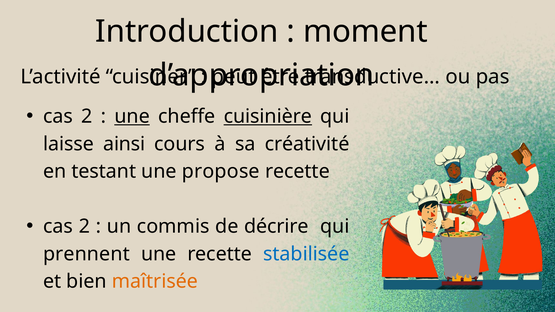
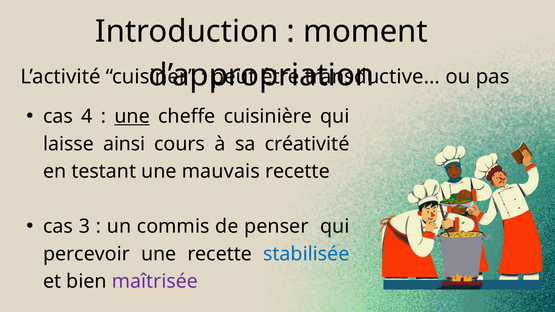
2 at (87, 116): 2 -> 4
cuisinière underline: present -> none
propose: propose -> mauvais
2 at (84, 227): 2 -> 3
décrire: décrire -> penser
prennent: prennent -> percevoir
maîtrisée colour: orange -> purple
